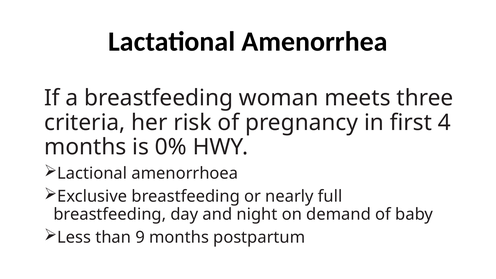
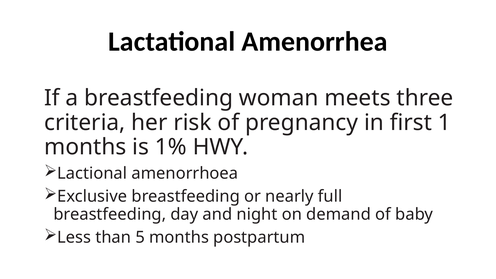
4: 4 -> 1
0%: 0% -> 1%
9: 9 -> 5
